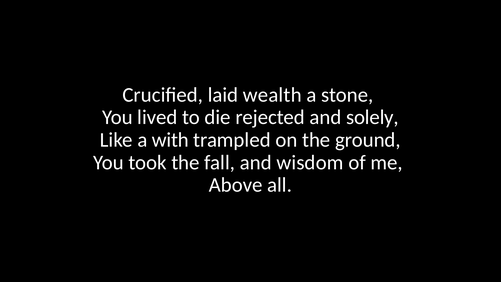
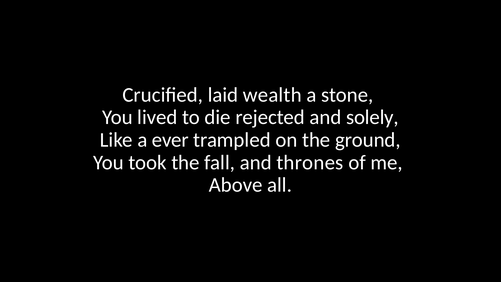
with: with -> ever
wisdom: wisdom -> thrones
